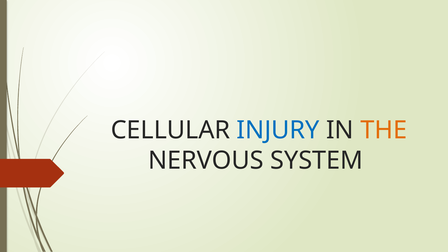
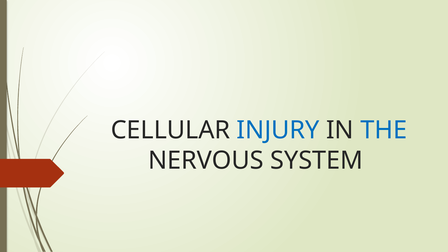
THE colour: orange -> blue
